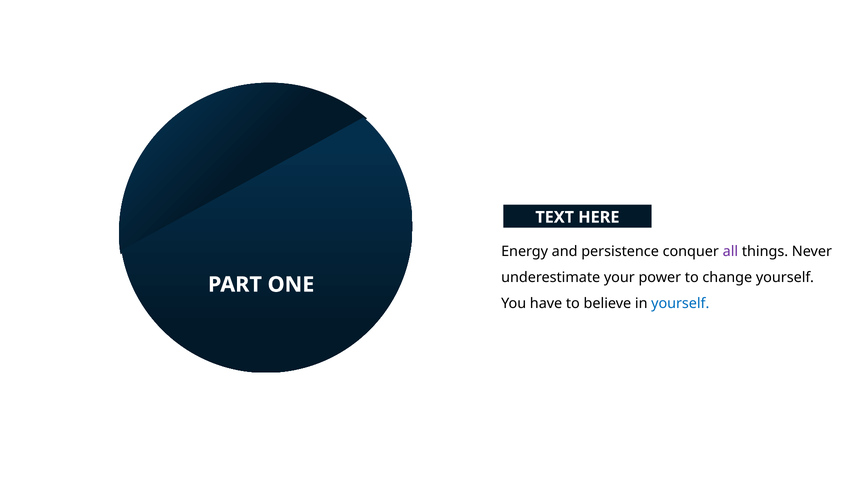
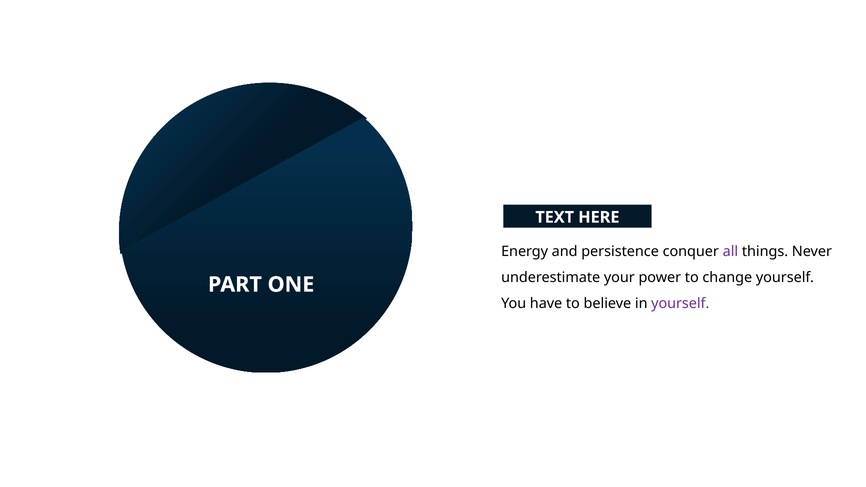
yourself at (680, 303) colour: blue -> purple
